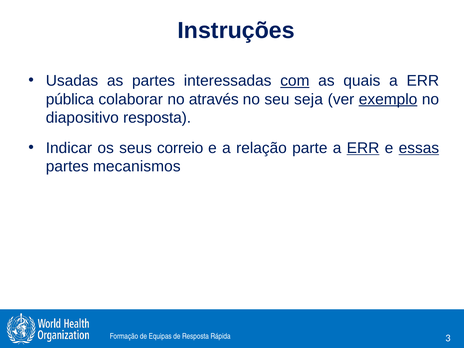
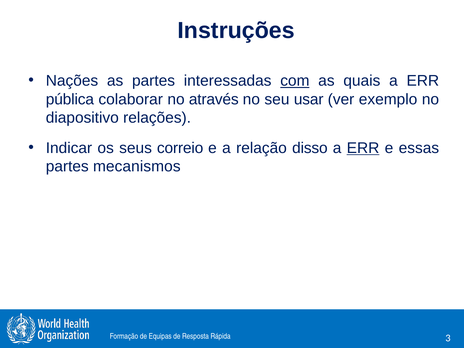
Usadas: Usadas -> Nações
seja: seja -> usar
exemplo underline: present -> none
diapositivo resposta: resposta -> relações
parte: parte -> disso
essas underline: present -> none
